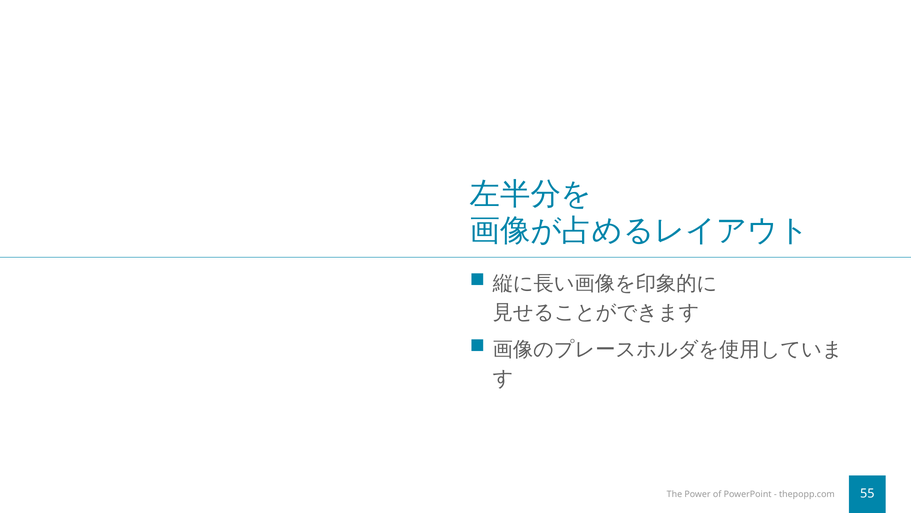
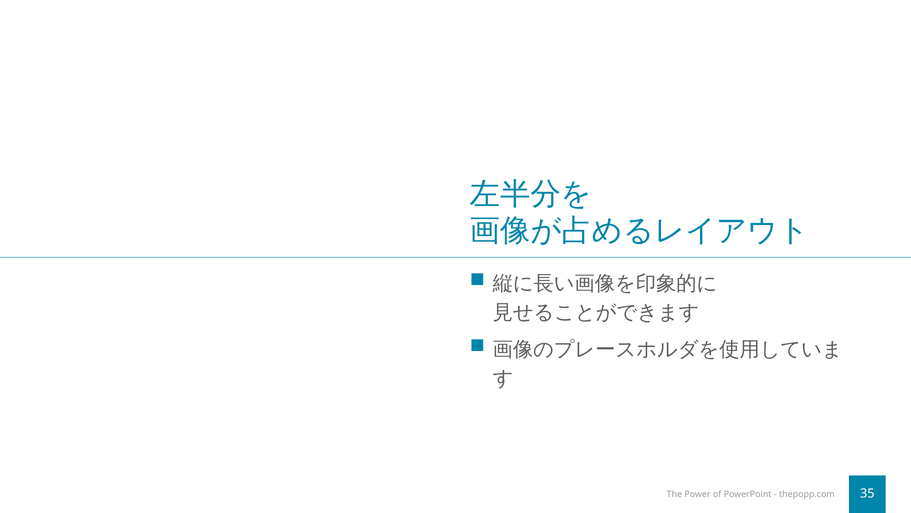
55: 55 -> 35
